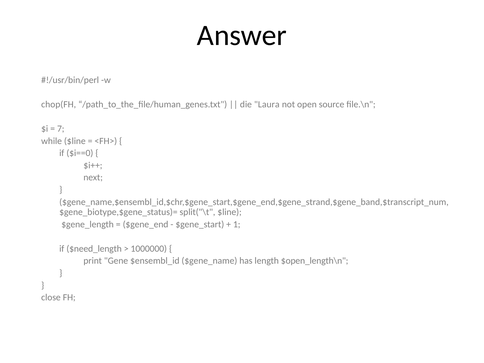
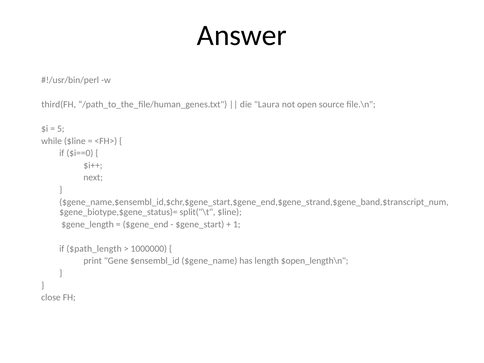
chop(FH: chop(FH -> third(FH
7: 7 -> 5
$need_length: $need_length -> $path_length
